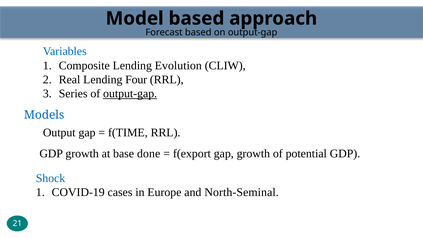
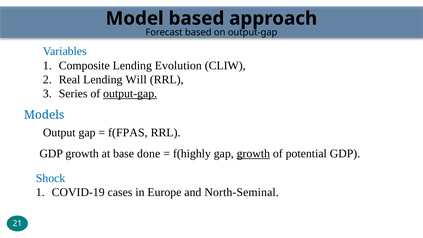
Four: Four -> Will
f(TIME: f(TIME -> f(FPAS
f(export: f(export -> f(highly
growth at (253, 154) underline: none -> present
